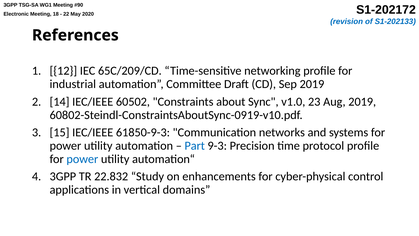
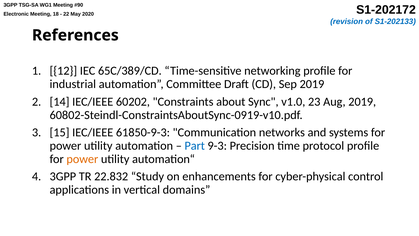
65C/209/CD: 65C/209/CD -> 65C/389/CD
60502: 60502 -> 60202
power at (82, 159) colour: blue -> orange
